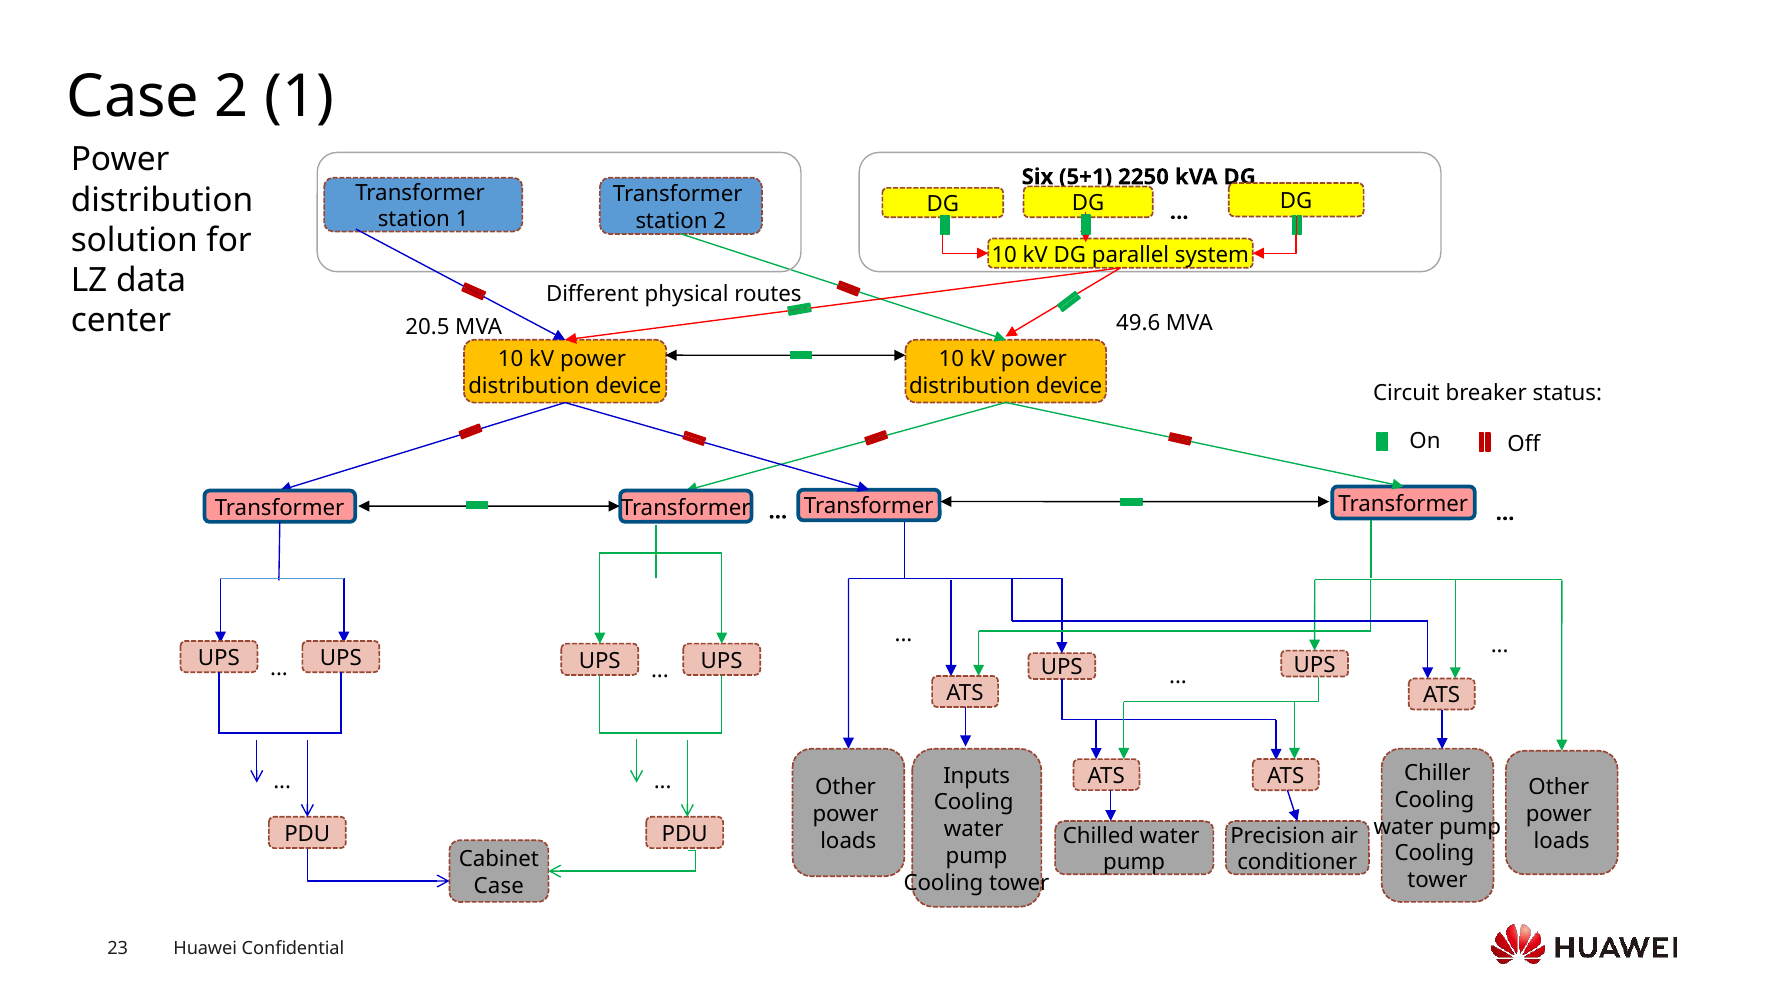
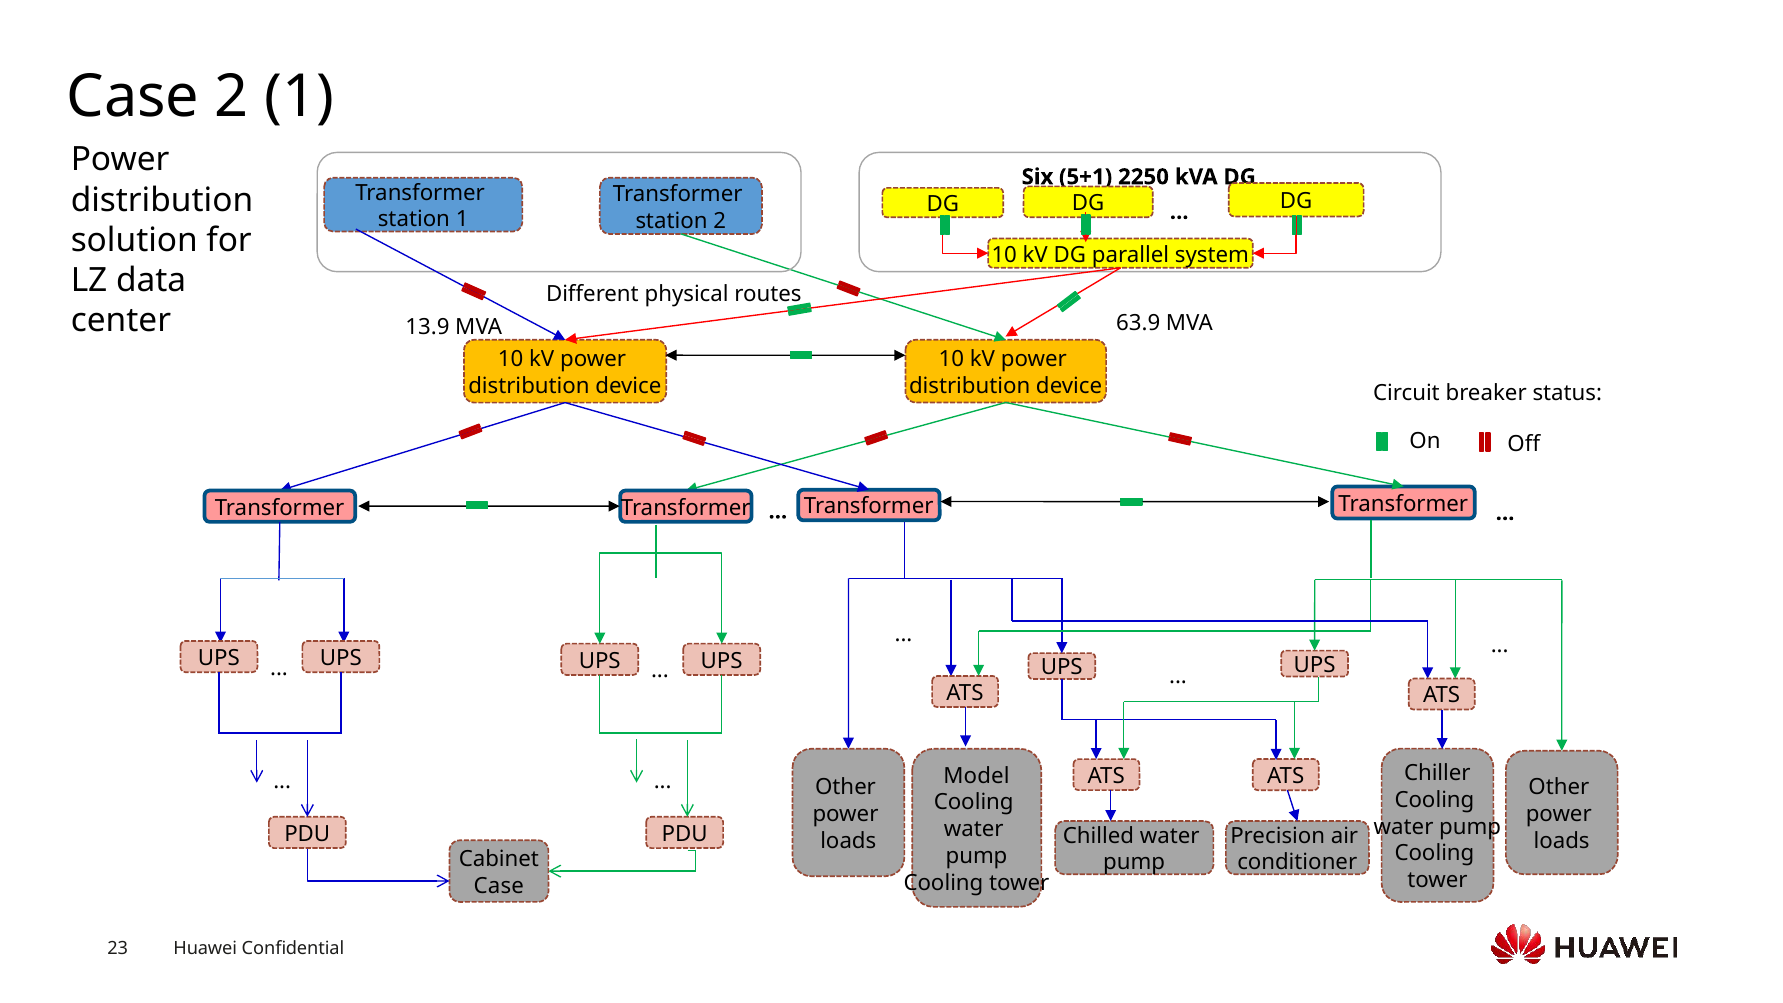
49.6: 49.6 -> 63.9
20.5: 20.5 -> 13.9
Inputs: Inputs -> Model
